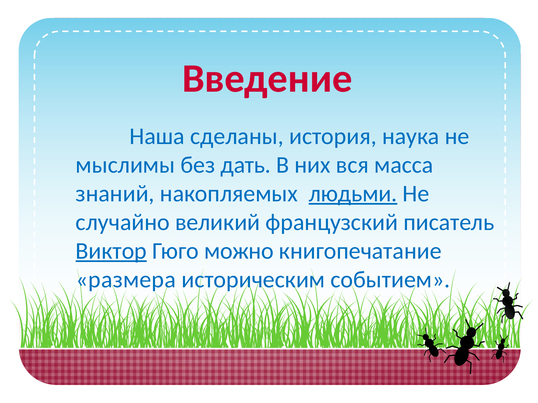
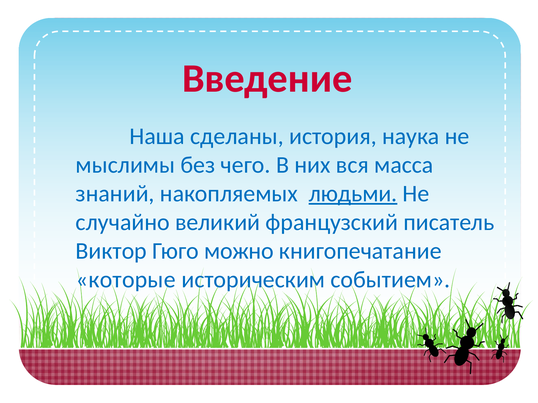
дать: дать -> чего
Виктор underline: present -> none
размера: размера -> которые
